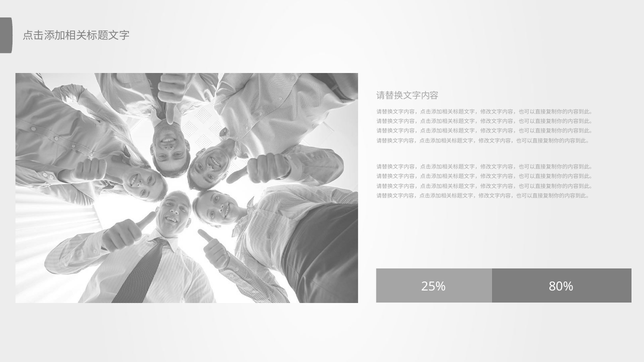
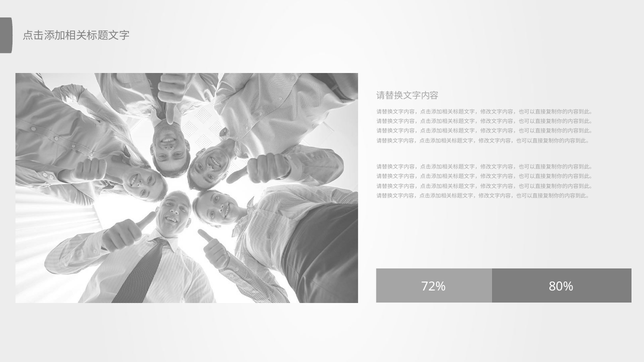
25%: 25% -> 72%
